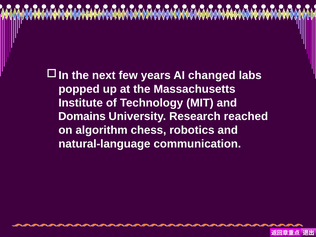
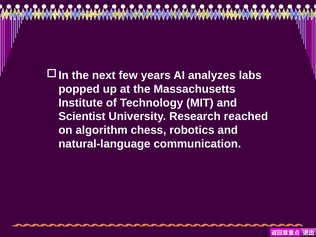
changed: changed -> analyzes
Domains: Domains -> Scientist
